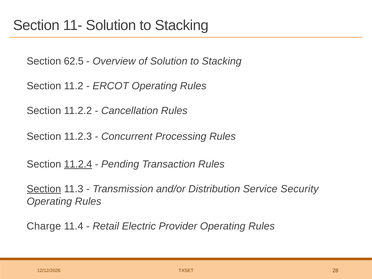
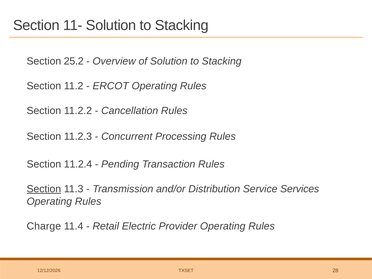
62.5: 62.5 -> 25.2
11.2.4 underline: present -> none
Security: Security -> Services
